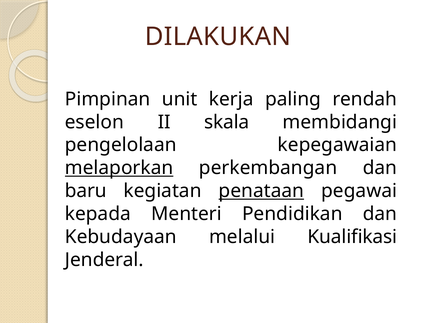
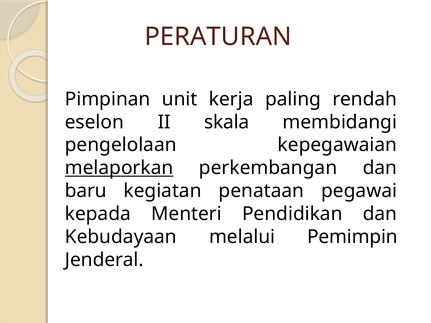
DILAKUKAN: DILAKUKAN -> PERATURAN
penataan underline: present -> none
Kualifikasi: Kualifikasi -> Pemimpin
